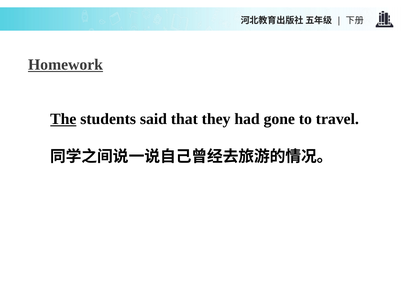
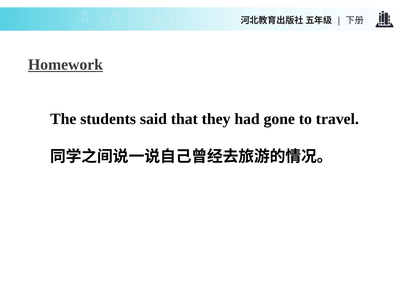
The underline: present -> none
